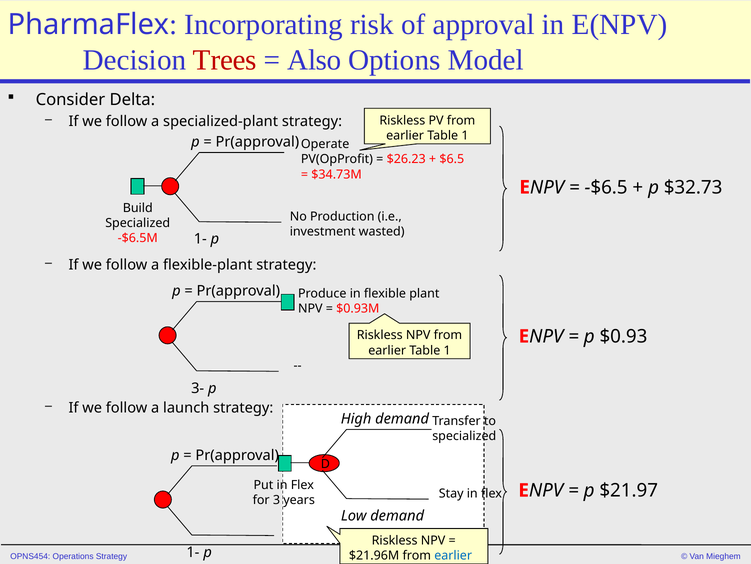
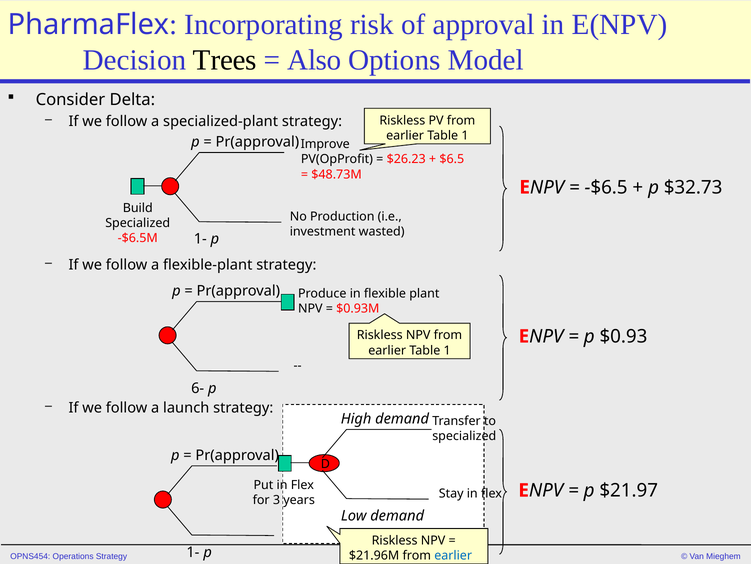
Trees colour: red -> black
Operate: Operate -> Improve
$34.73M: $34.73M -> $48.73M
3-: 3- -> 6-
